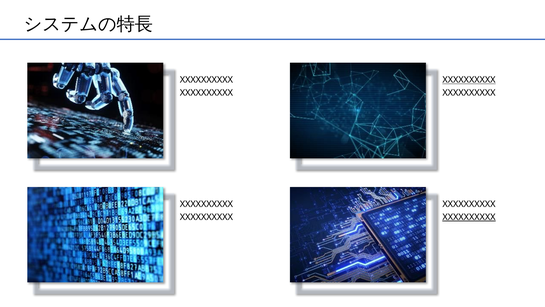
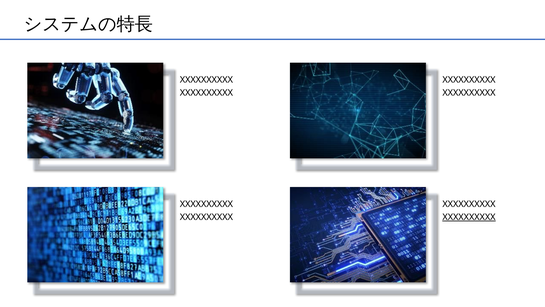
XXXXXXXXXX at (469, 80) underline: present -> none
